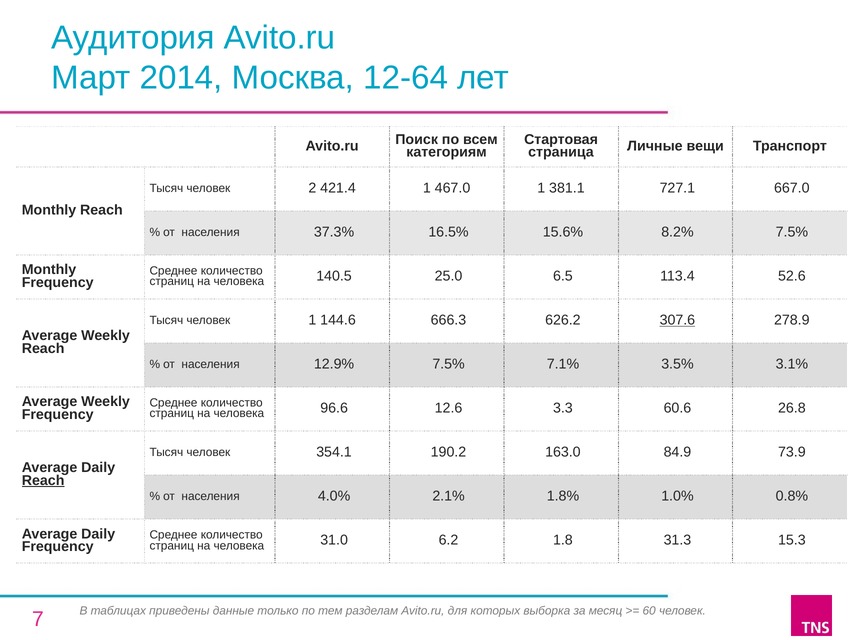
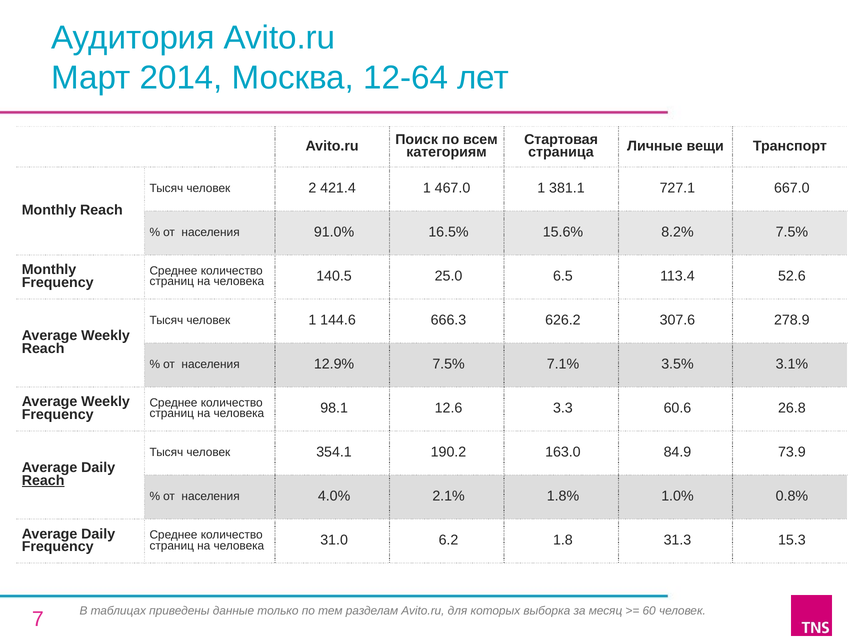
37.3%: 37.3% -> 91.0%
307.6 underline: present -> none
96.6: 96.6 -> 98.1
